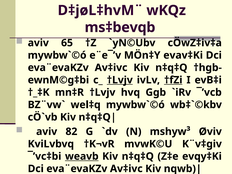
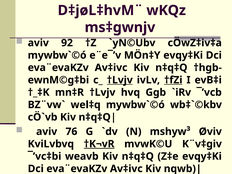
ms‡bevqb: ms‡bevqb -> ms‡gwnjv
65: 65 -> 92
MÖn‡Y evav‡Ki: evav‡Ki -> evqy‡Ki
82: 82 -> 76
†K¬vR underline: none -> present
weavb underline: present -> none
